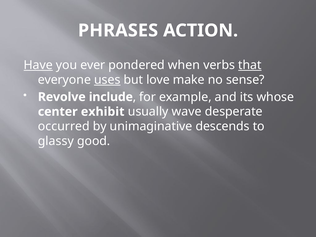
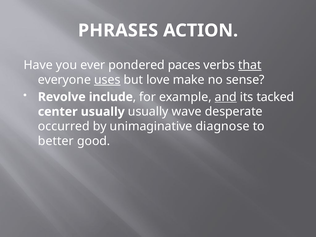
Have underline: present -> none
when: when -> paces
and underline: none -> present
whose: whose -> tacked
center exhibit: exhibit -> usually
descends: descends -> diagnose
glassy: glassy -> better
